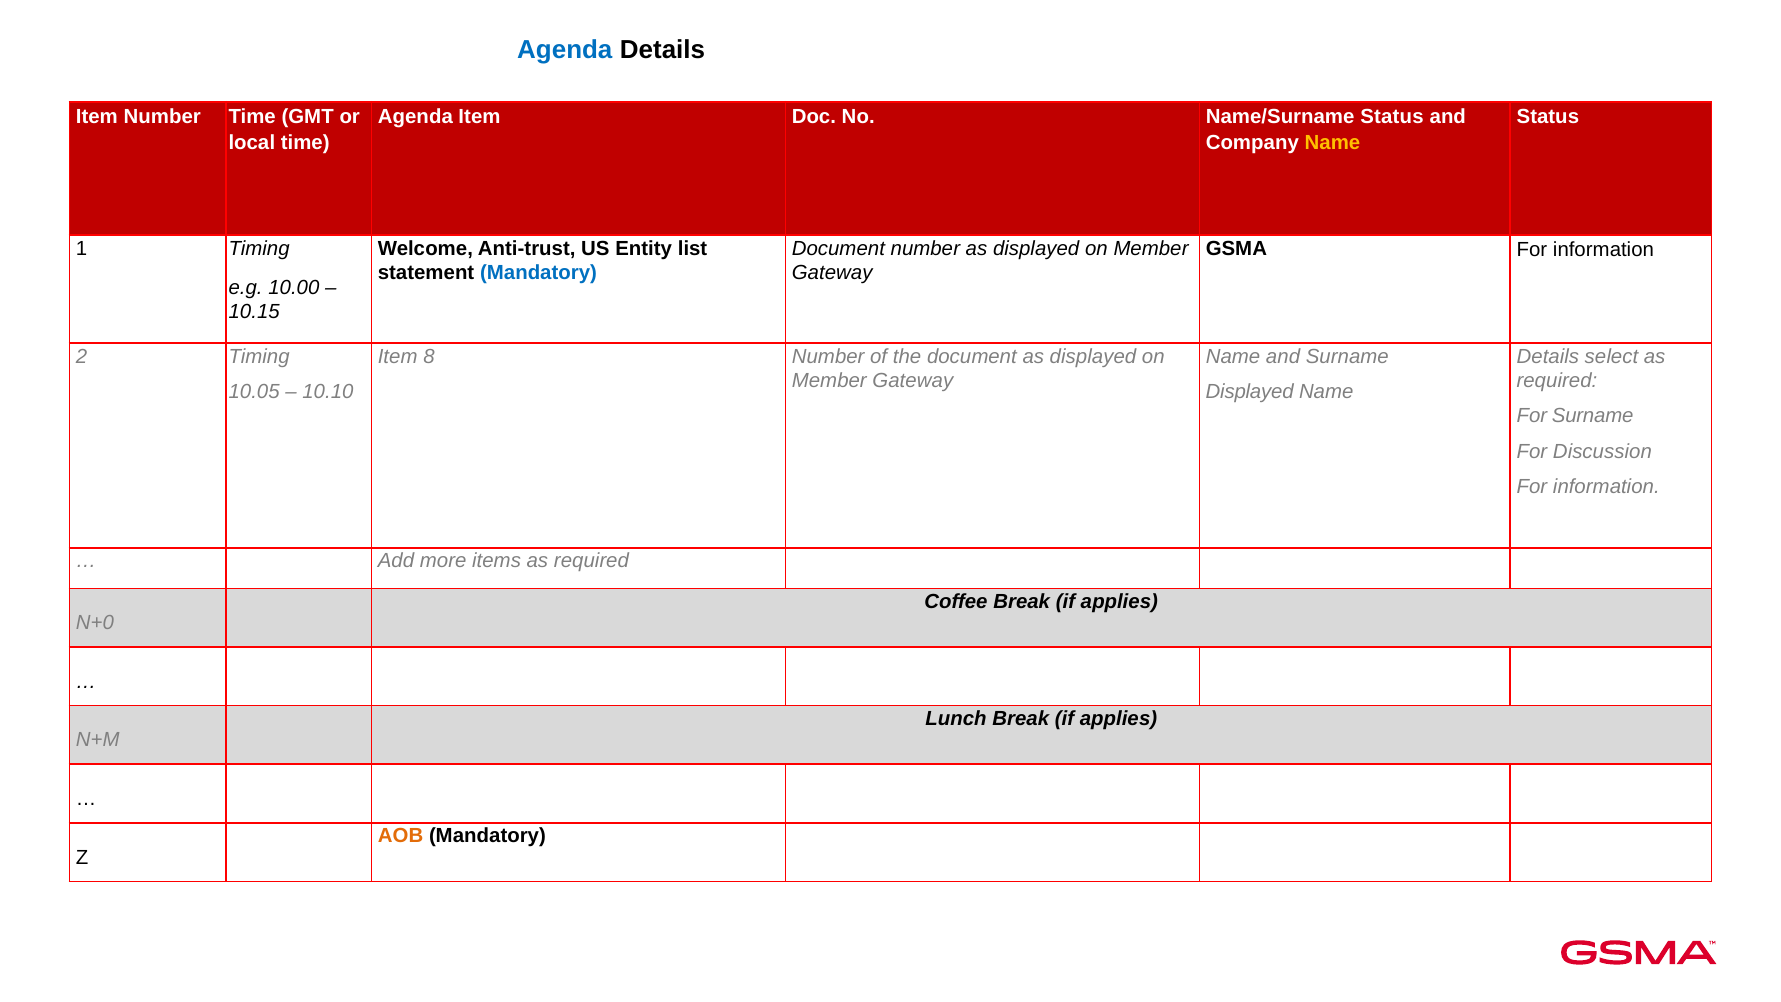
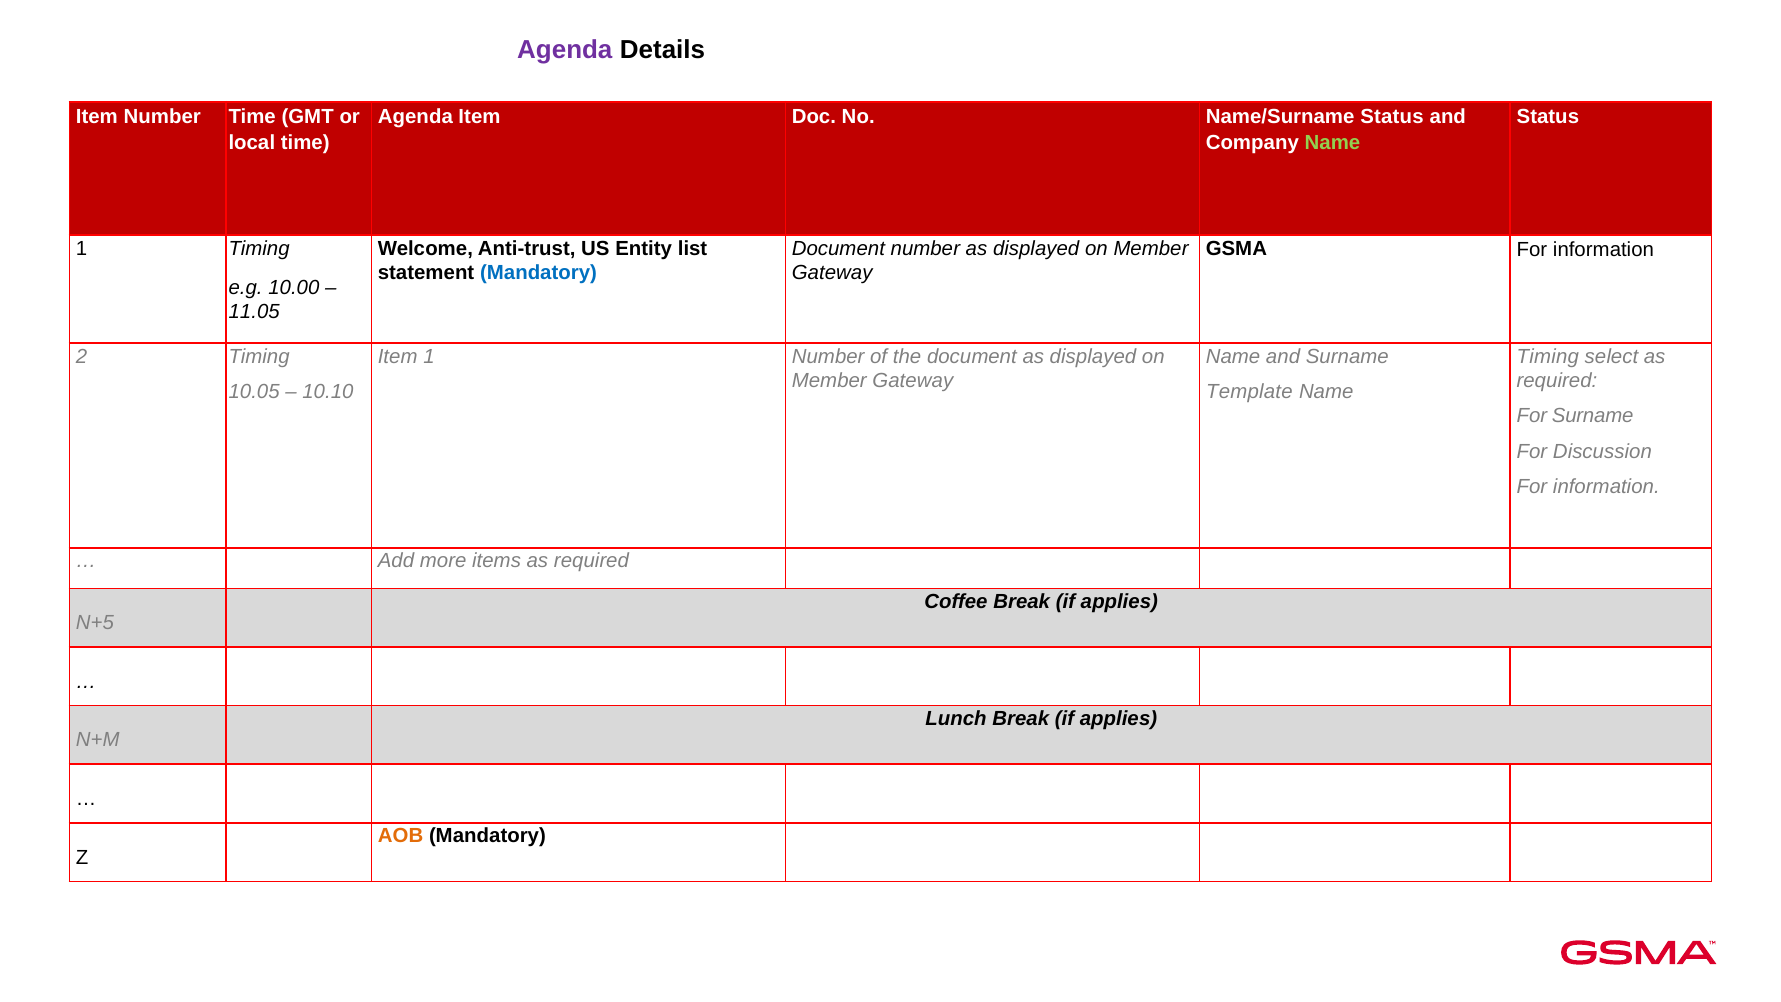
Agenda at (565, 50) colour: blue -> purple
Name at (1332, 143) colour: yellow -> light green
10.15: 10.15 -> 11.05
Item 8: 8 -> 1
Details at (1548, 356): Details -> Timing
Displayed at (1250, 392): Displayed -> Template
N+0: N+0 -> N+5
